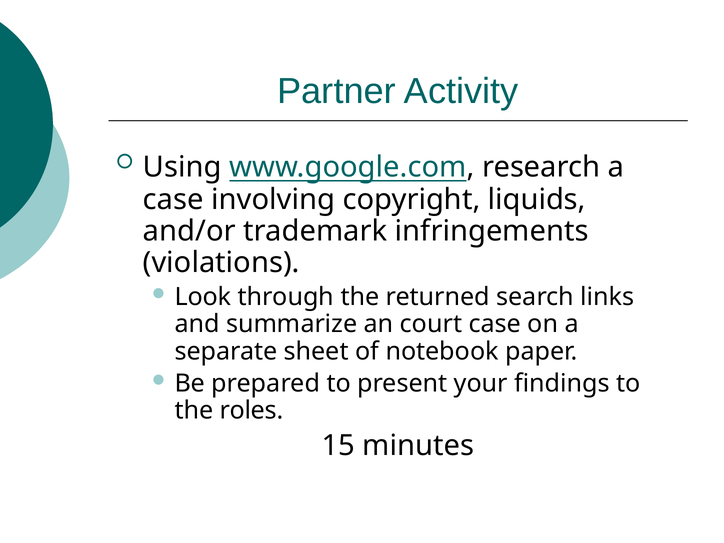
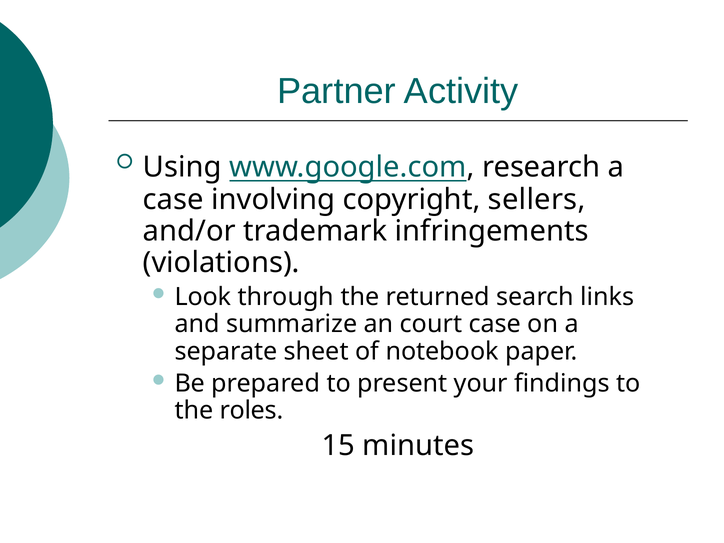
liquids: liquids -> sellers
